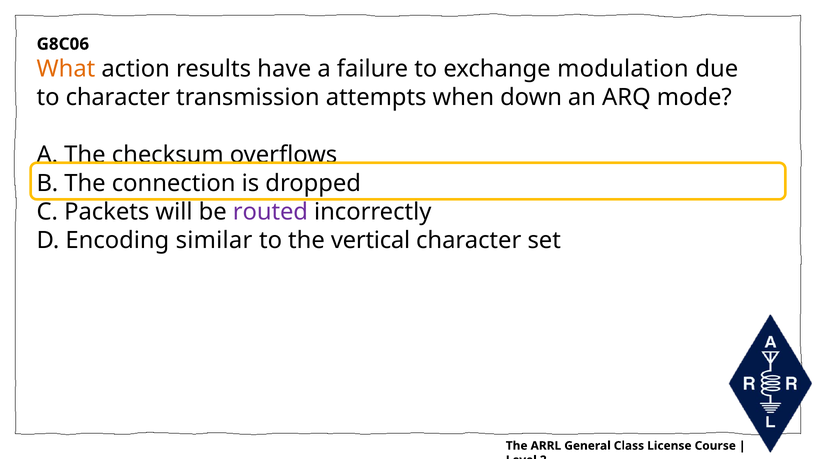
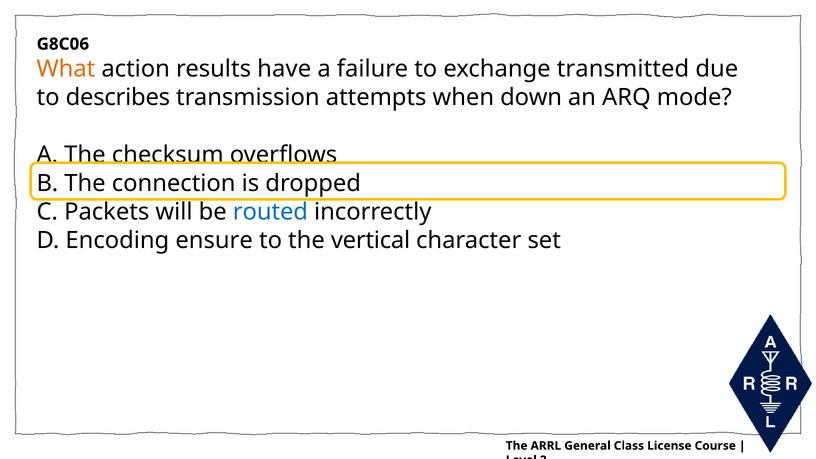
modulation: modulation -> transmitted
to character: character -> describes
routed colour: purple -> blue
similar: similar -> ensure
